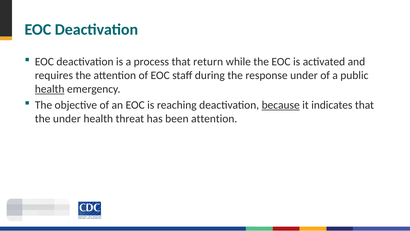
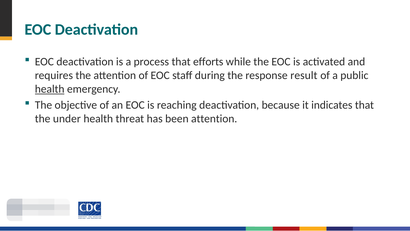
return: return -> efforts
response under: under -> result
because underline: present -> none
